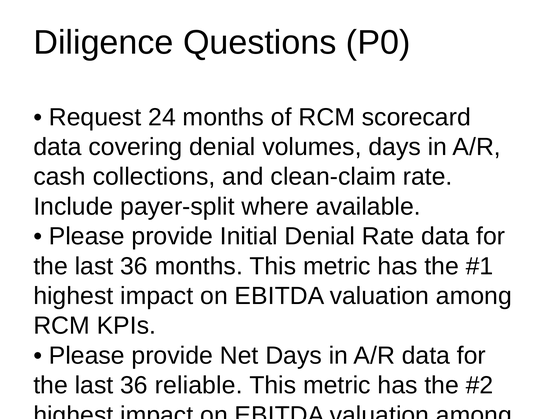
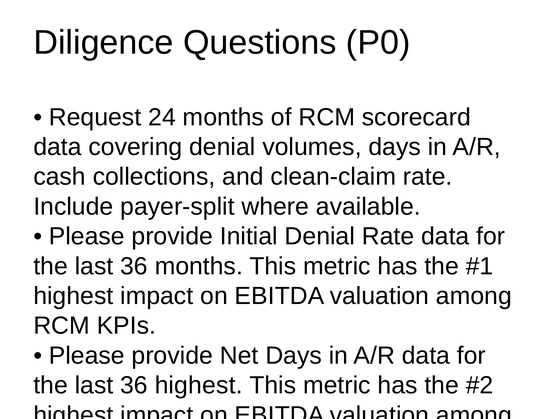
36 reliable: reliable -> highest
